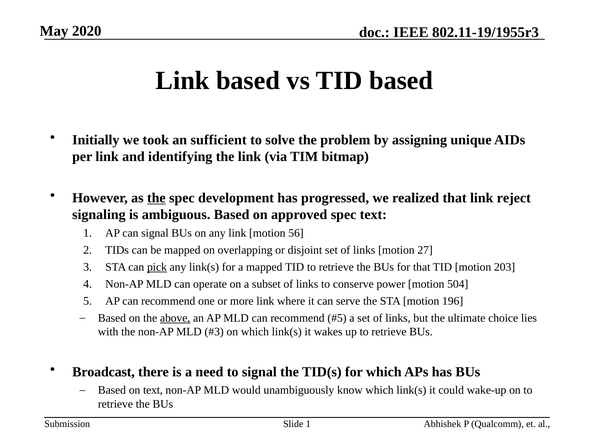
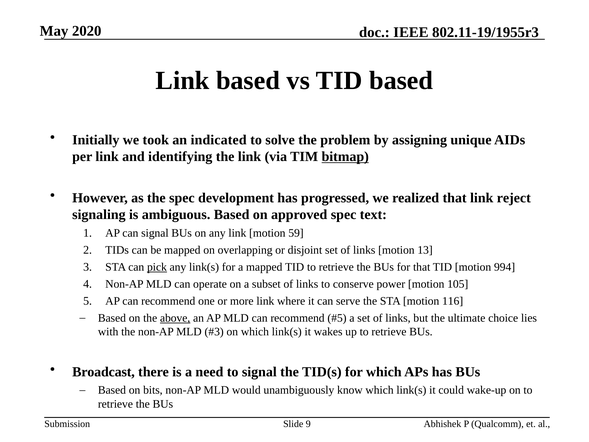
sufficient: sufficient -> indicated
bitmap underline: none -> present
the at (156, 198) underline: present -> none
56: 56 -> 59
27: 27 -> 13
203: 203 -> 994
504: 504 -> 105
196: 196 -> 116
on text: text -> bits
Slide 1: 1 -> 9
